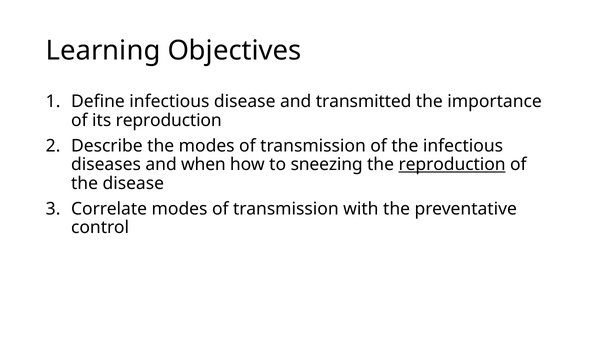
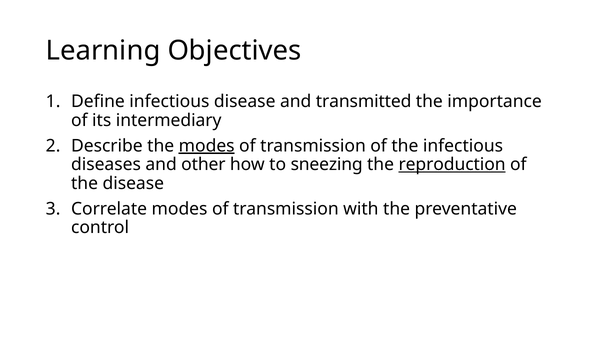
its reproduction: reproduction -> intermediary
modes at (207, 146) underline: none -> present
when: when -> other
